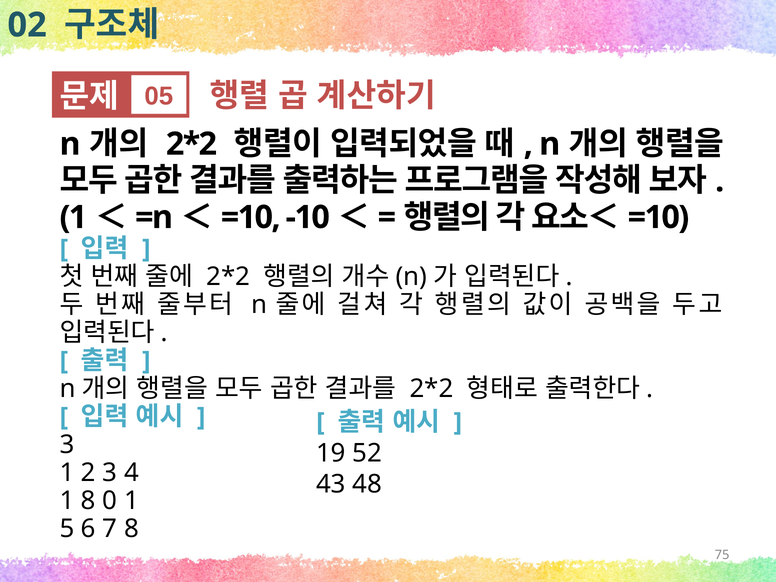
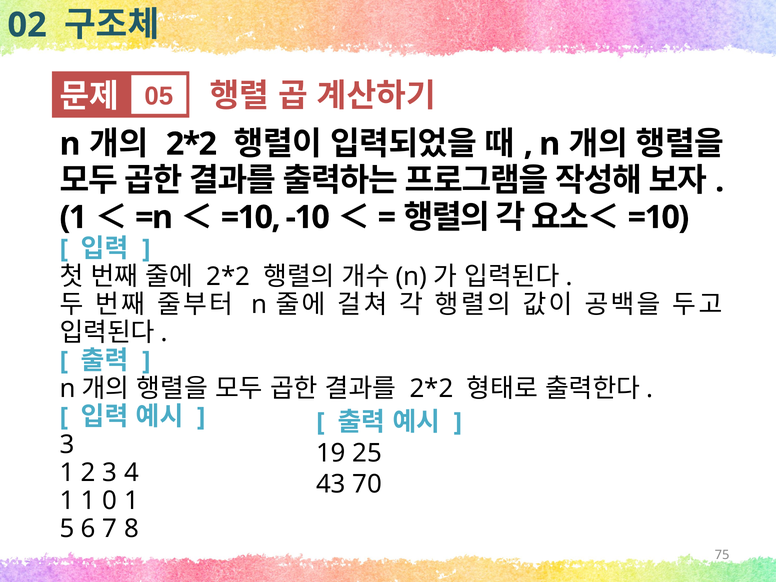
52: 52 -> 25
48: 48 -> 70
1 8: 8 -> 1
